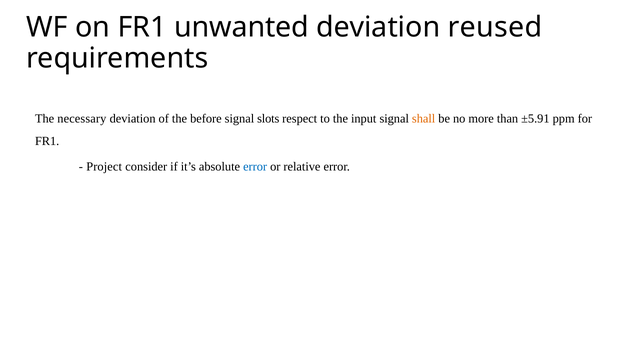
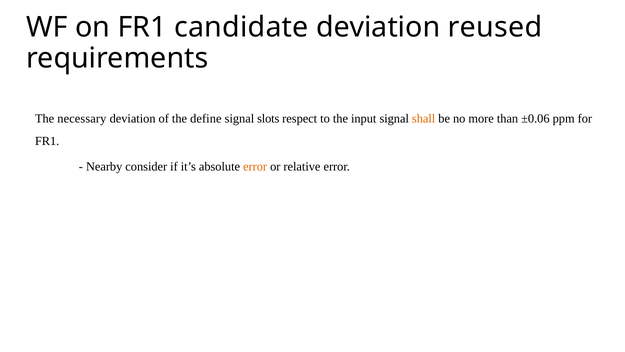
unwanted: unwanted -> candidate
before: before -> define
±5.91: ±5.91 -> ±0.06
Project: Project -> Nearby
error at (255, 166) colour: blue -> orange
